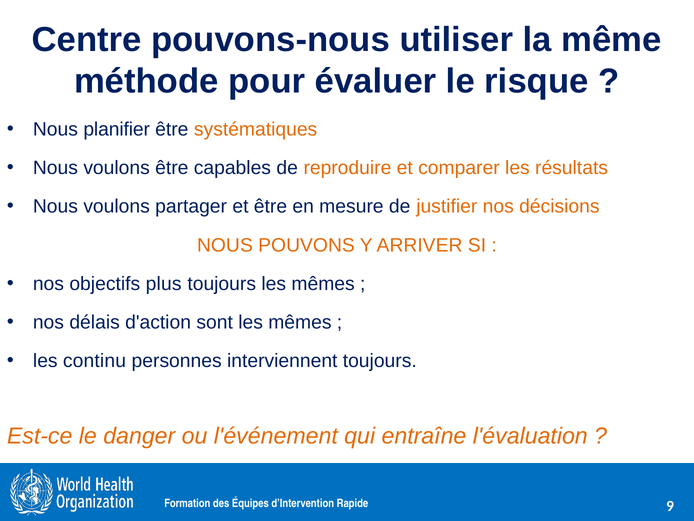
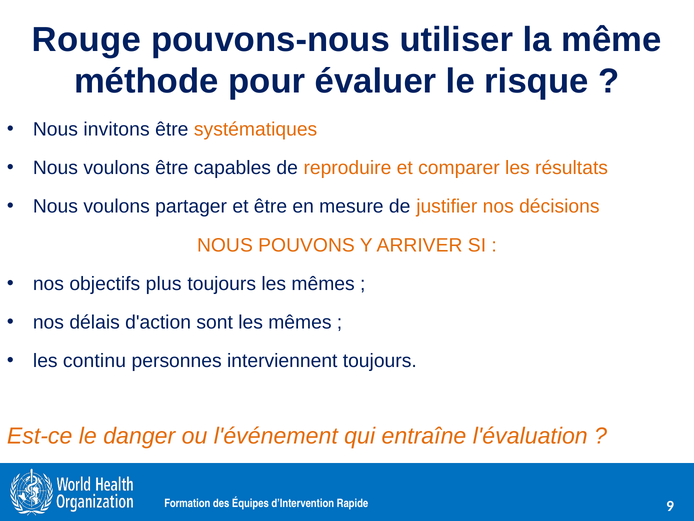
Centre: Centre -> Rouge
planifier: planifier -> invitons
